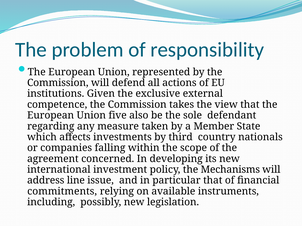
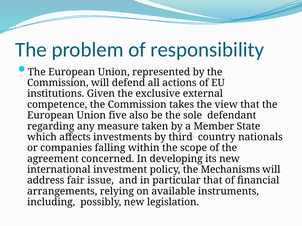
line: line -> fair
commitments: commitments -> arrangements
